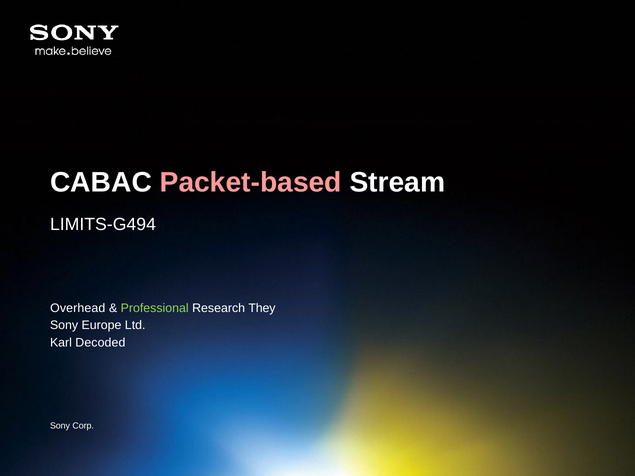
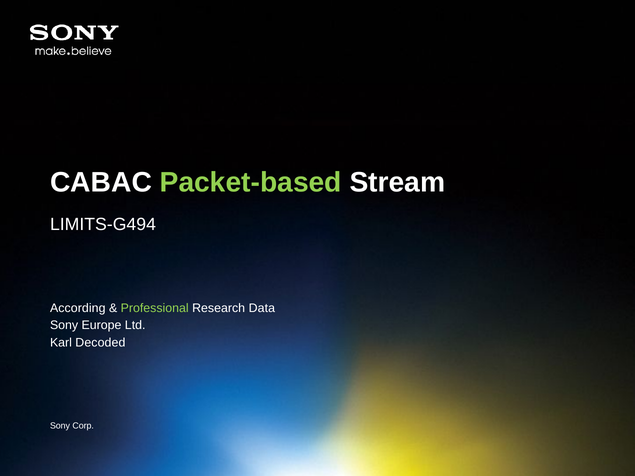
Packet-based colour: pink -> light green
Overhead: Overhead -> According
They: They -> Data
